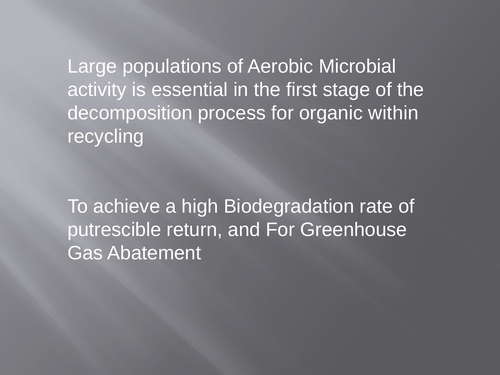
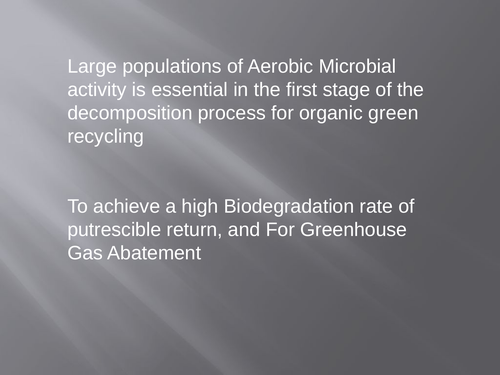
within: within -> green
